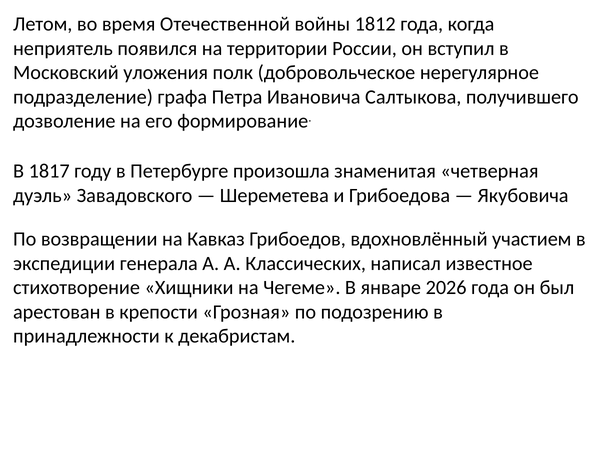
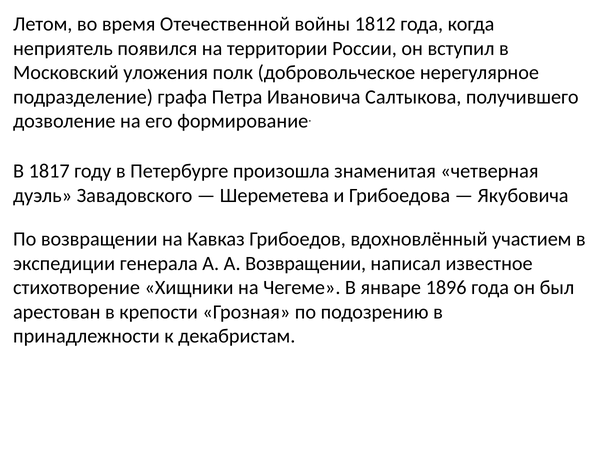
А Классических: Классических -> Возвращении
2026: 2026 -> 1896
